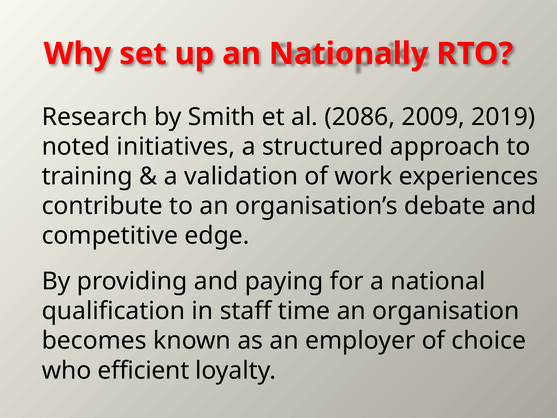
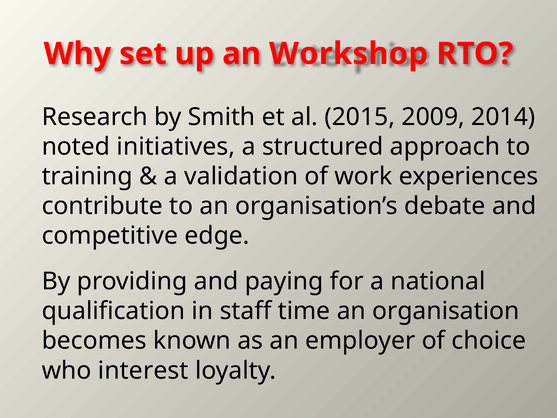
Nationally: Nationally -> Workshop
2086: 2086 -> 2015
2019: 2019 -> 2014
efficient: efficient -> interest
